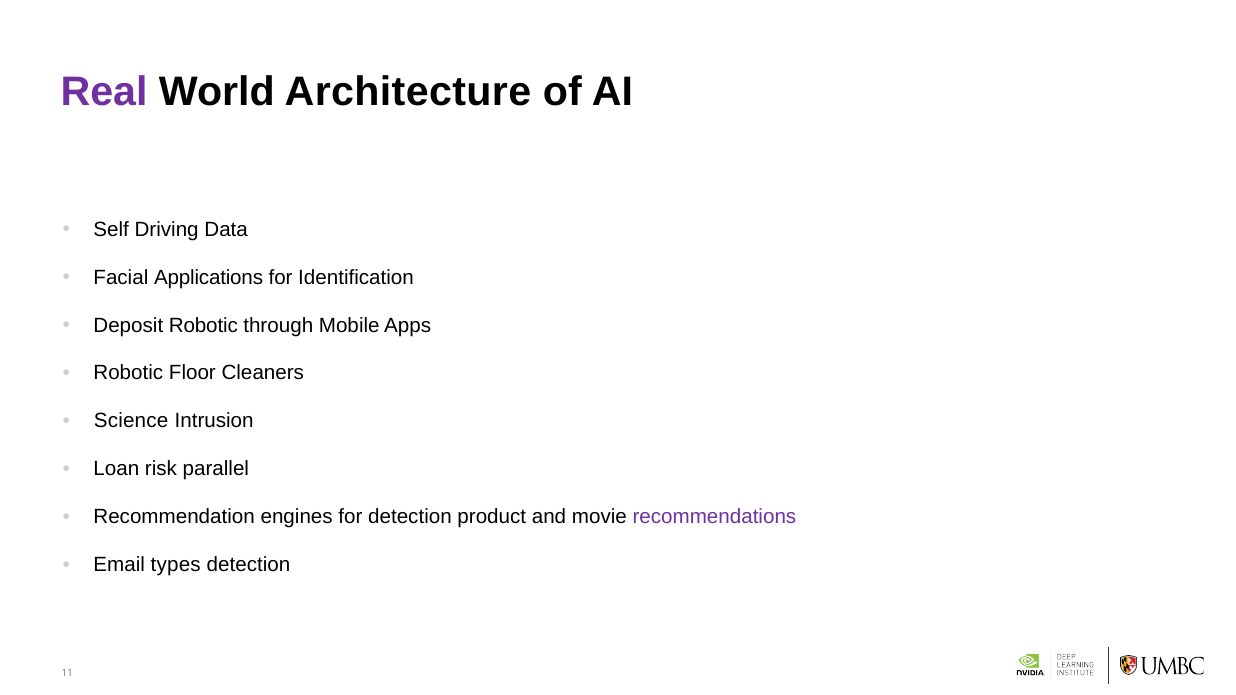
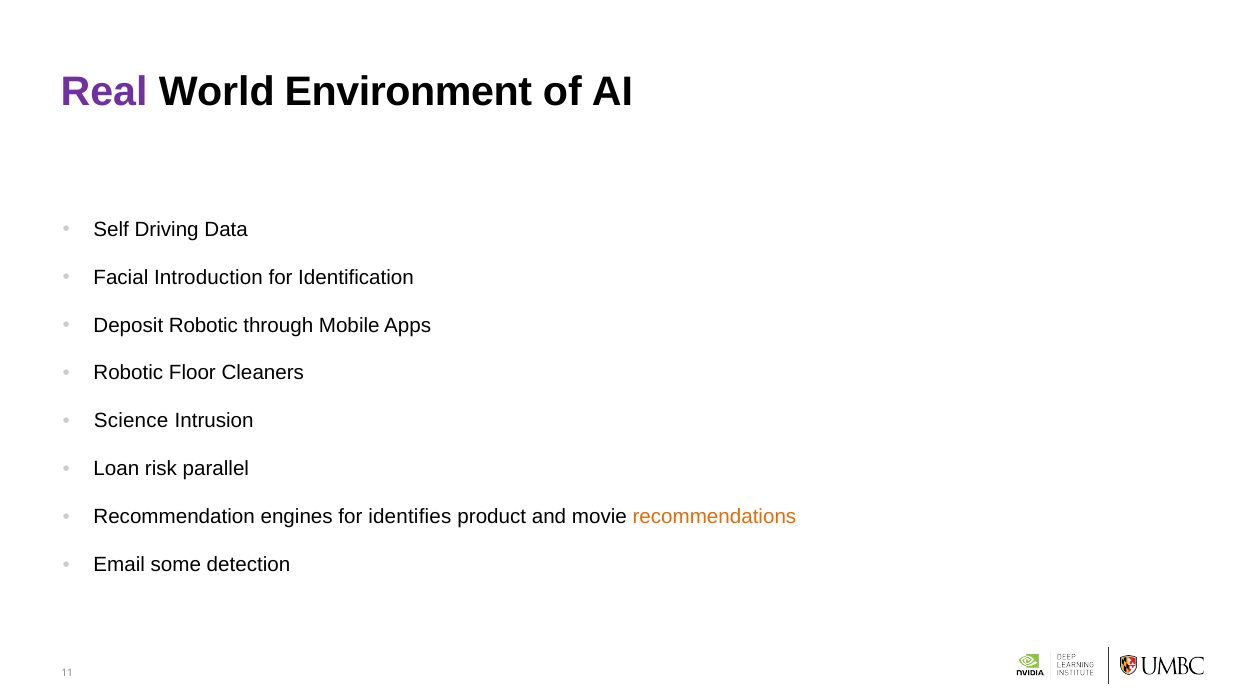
Architecture: Architecture -> Environment
Applications: Applications -> Introduction
for detection: detection -> identifies
recommendations colour: purple -> orange
types: types -> some
